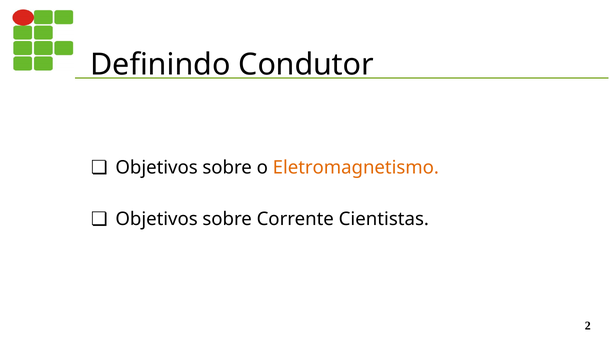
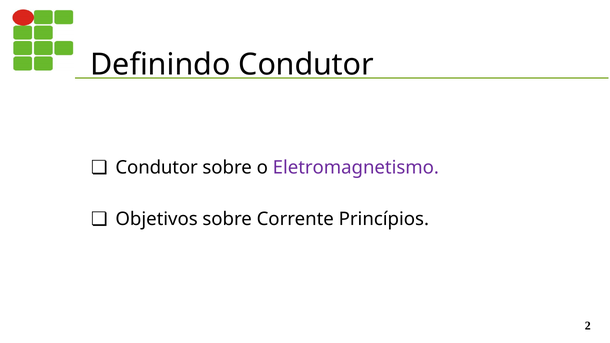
Objetivos at (157, 168): Objetivos -> Condutor
Eletromagnetismo colour: orange -> purple
Cientistas: Cientistas -> Princípios
